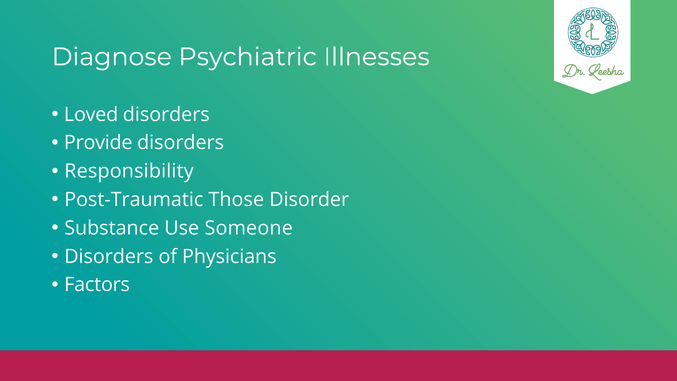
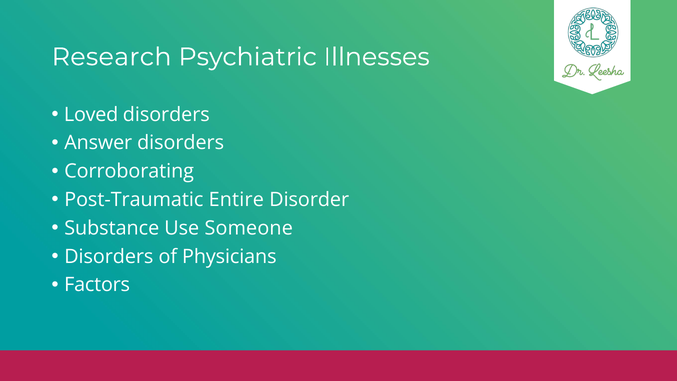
Diagnose: Diagnose -> Research
Provide: Provide -> Answer
Responsibility: Responsibility -> Corroborating
Those: Those -> Entire
